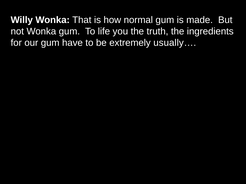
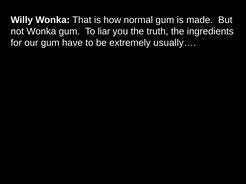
life: life -> liar
